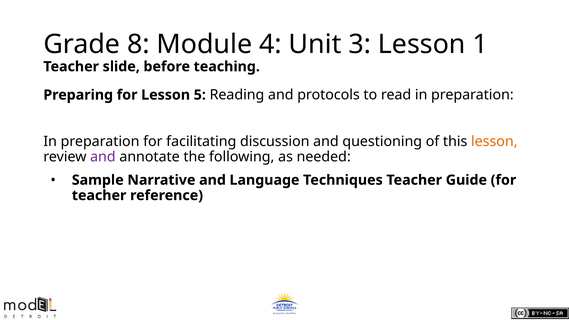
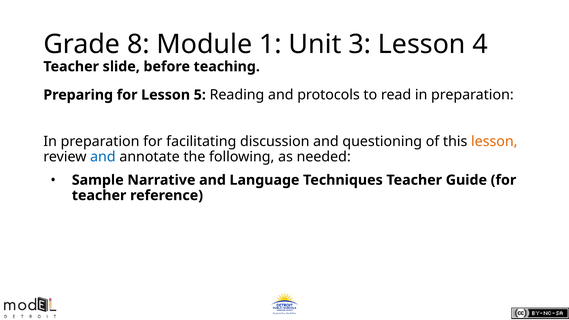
4: 4 -> 1
1: 1 -> 4
and at (103, 157) colour: purple -> blue
